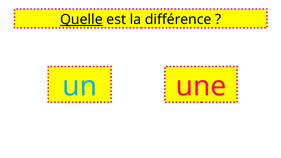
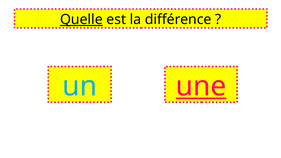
une underline: none -> present
